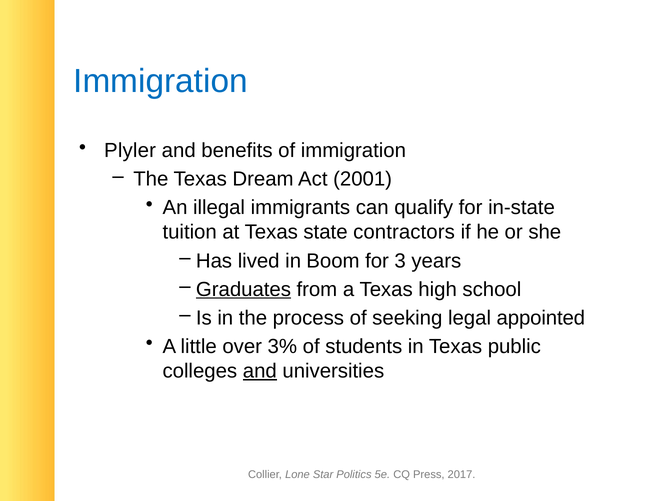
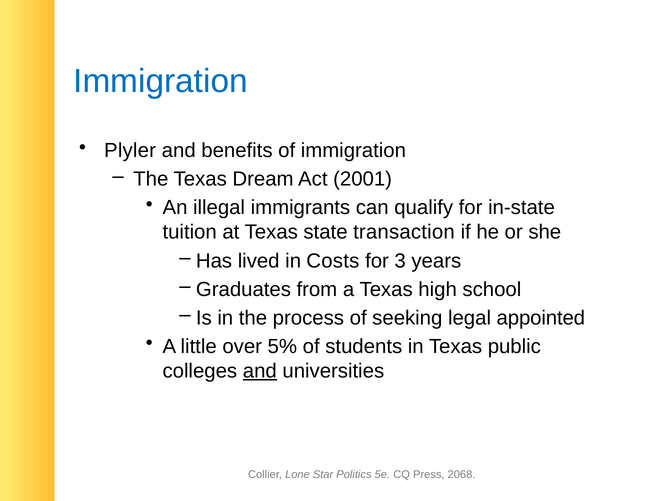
contractors: contractors -> transaction
Boom: Boom -> Costs
Graduates underline: present -> none
3%: 3% -> 5%
2017: 2017 -> 2068
